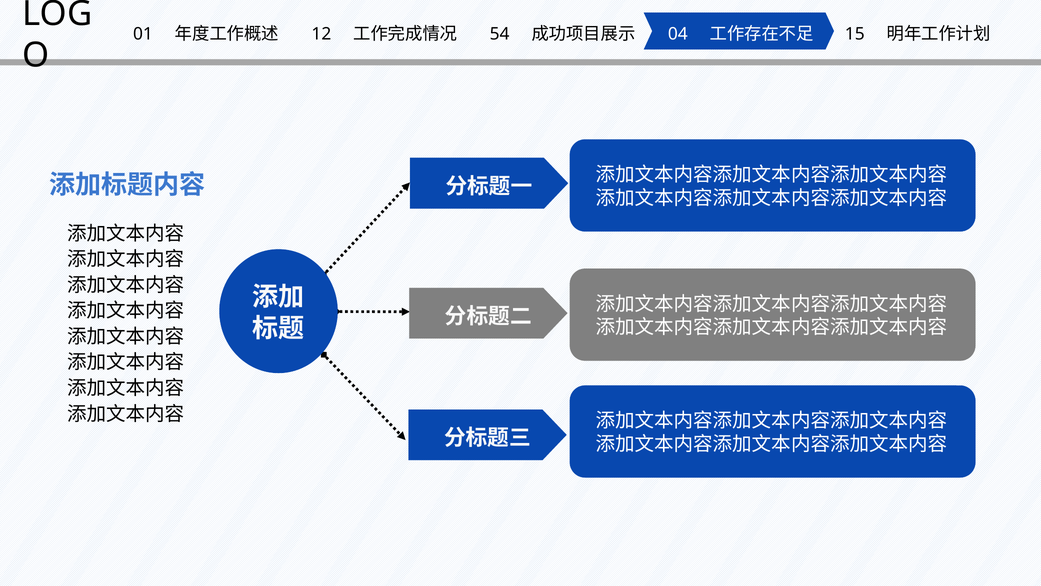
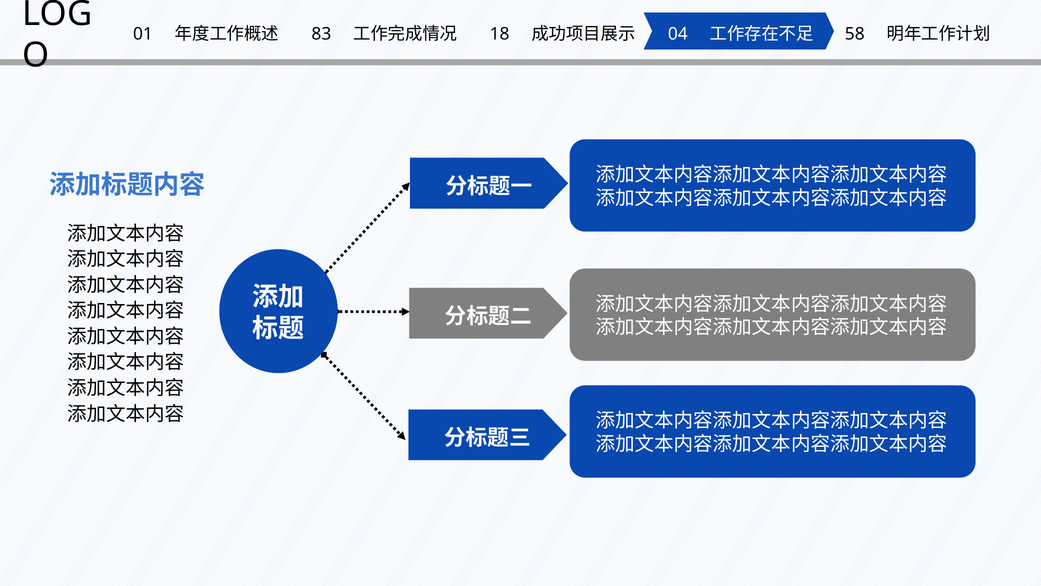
12: 12 -> 83
54: 54 -> 18
15: 15 -> 58
